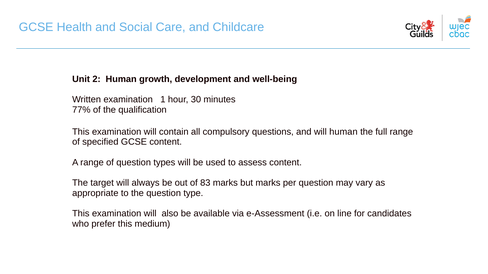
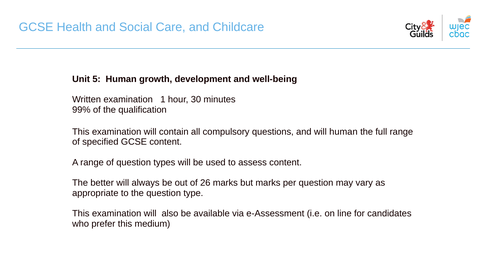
2: 2 -> 5
77%: 77% -> 99%
target: target -> better
83: 83 -> 26
